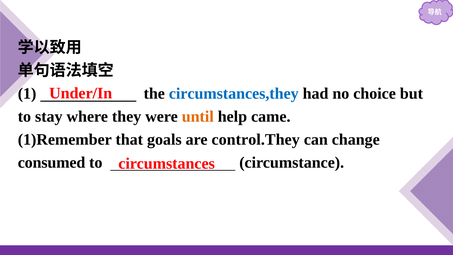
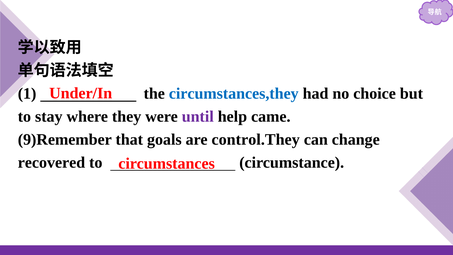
until colour: orange -> purple
1)Remember: 1)Remember -> 9)Remember
consumed: consumed -> recovered
